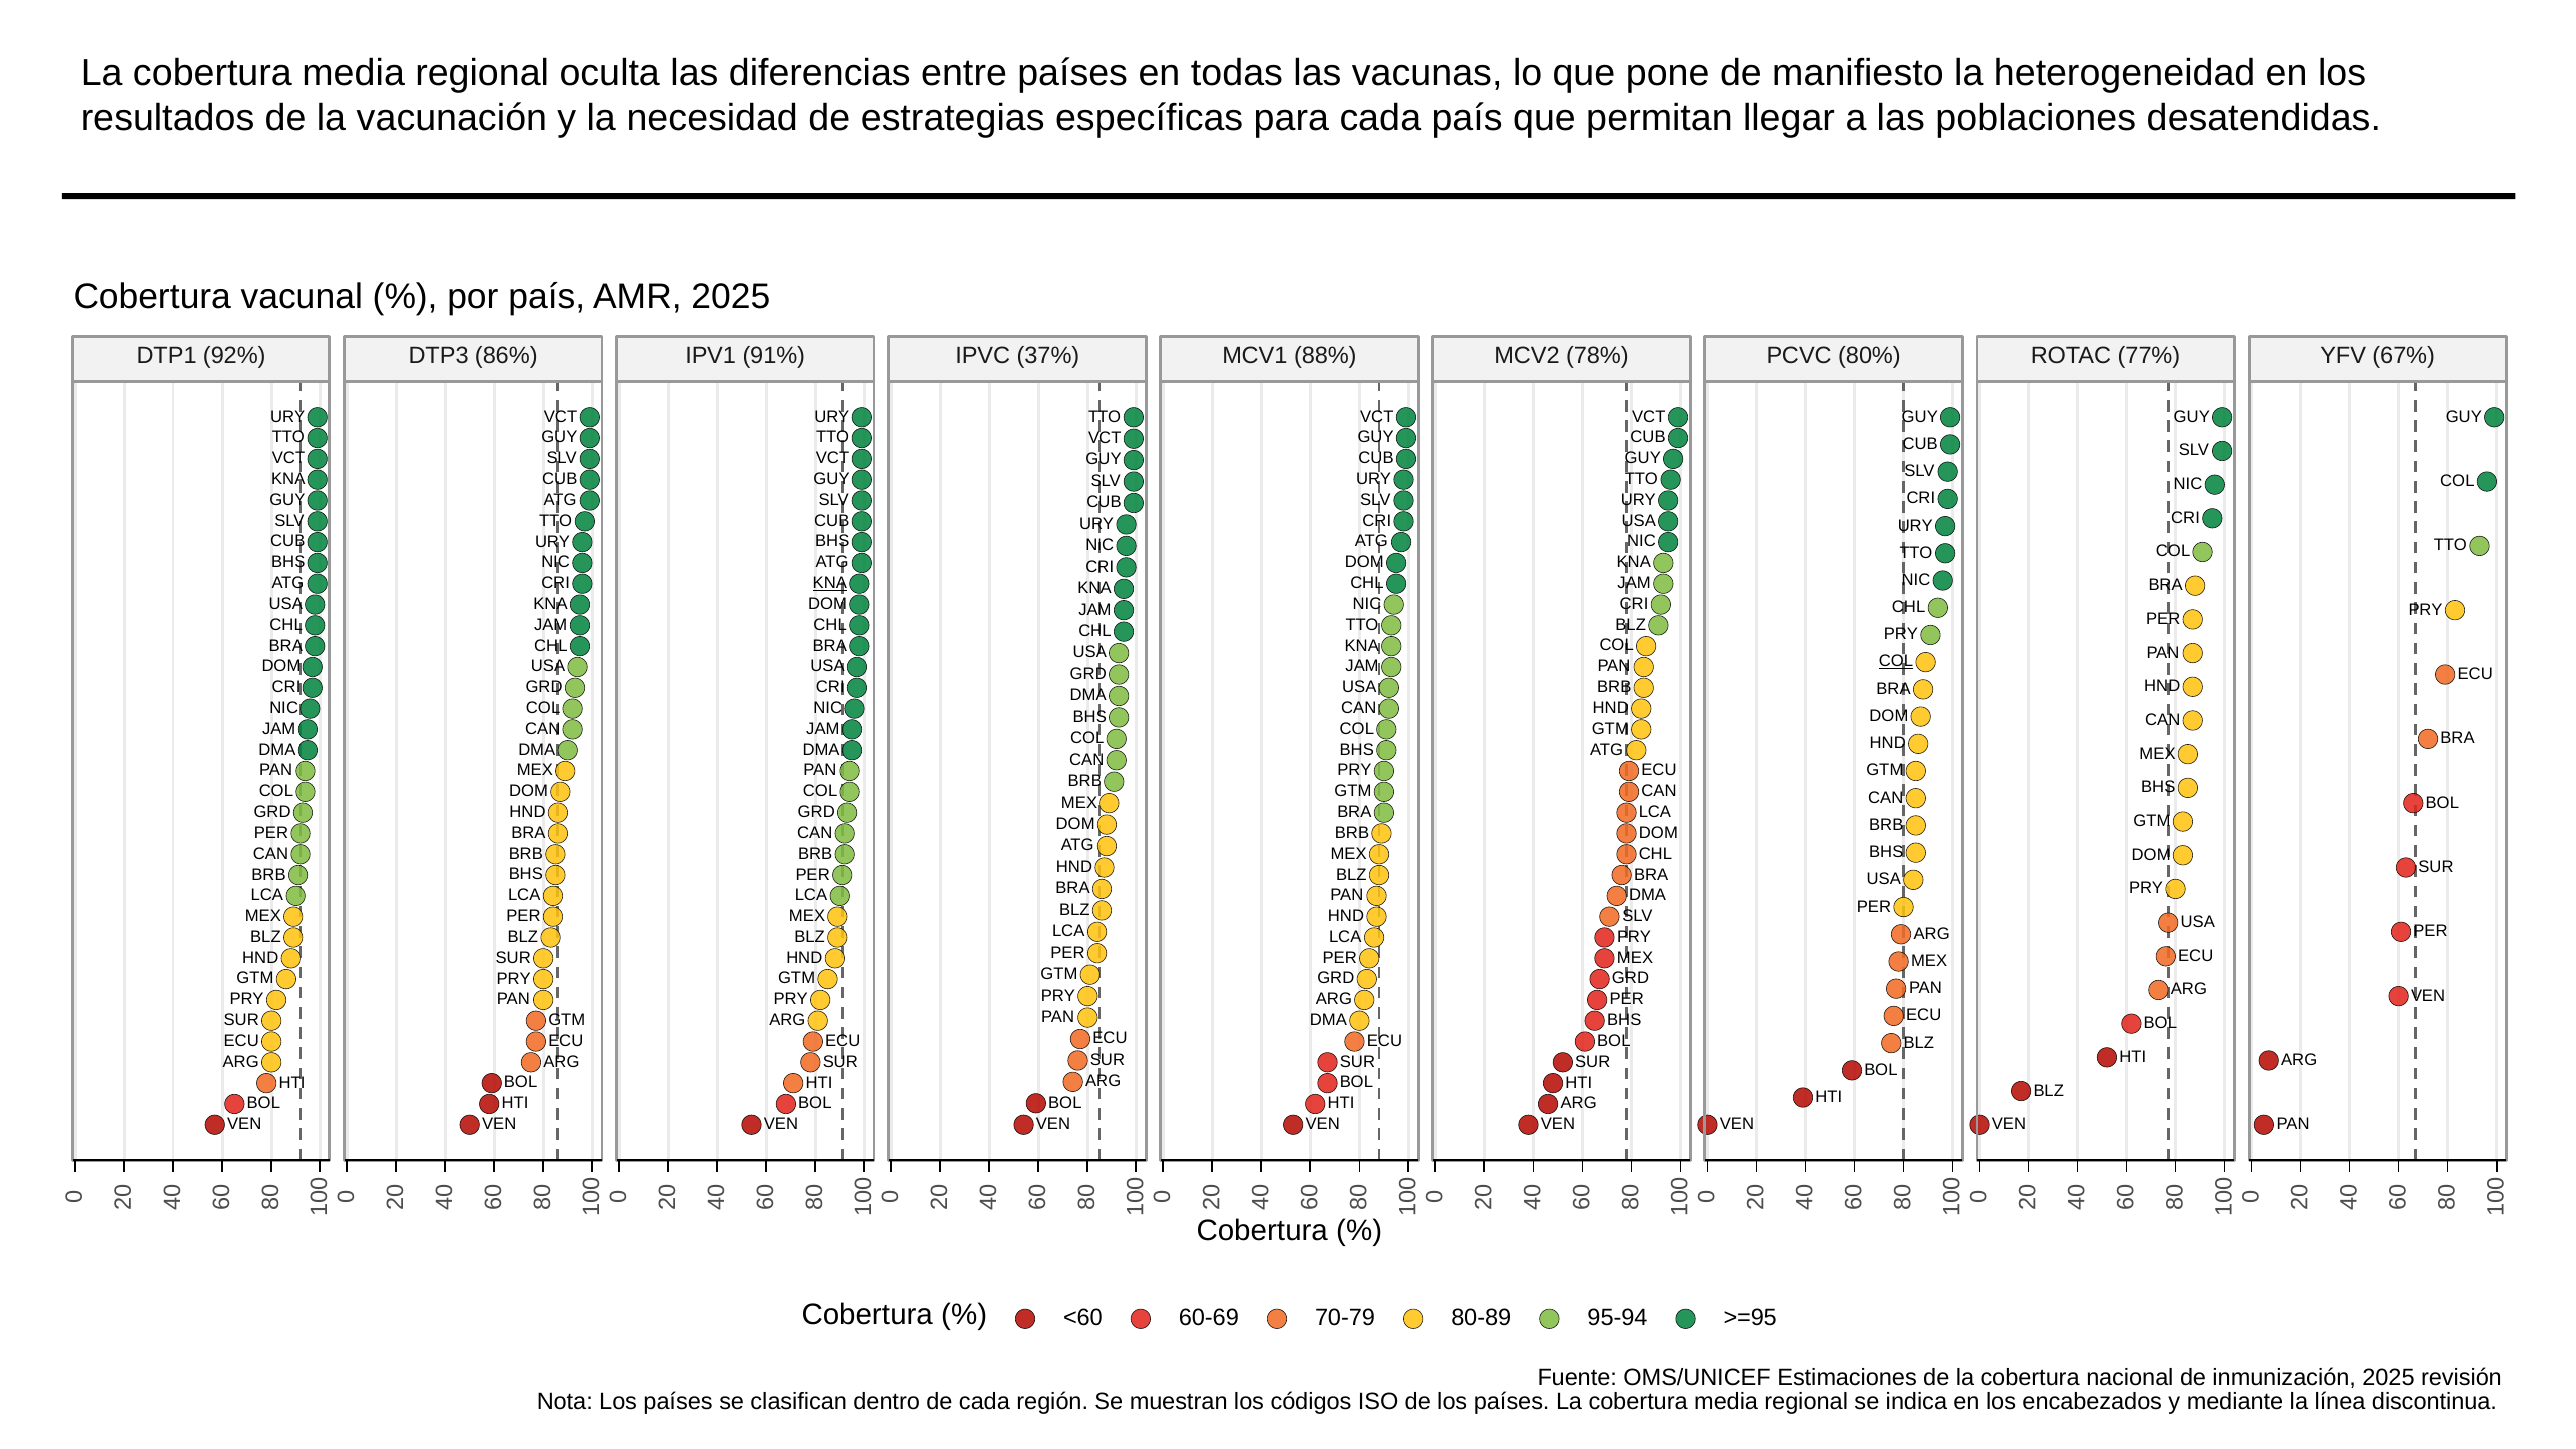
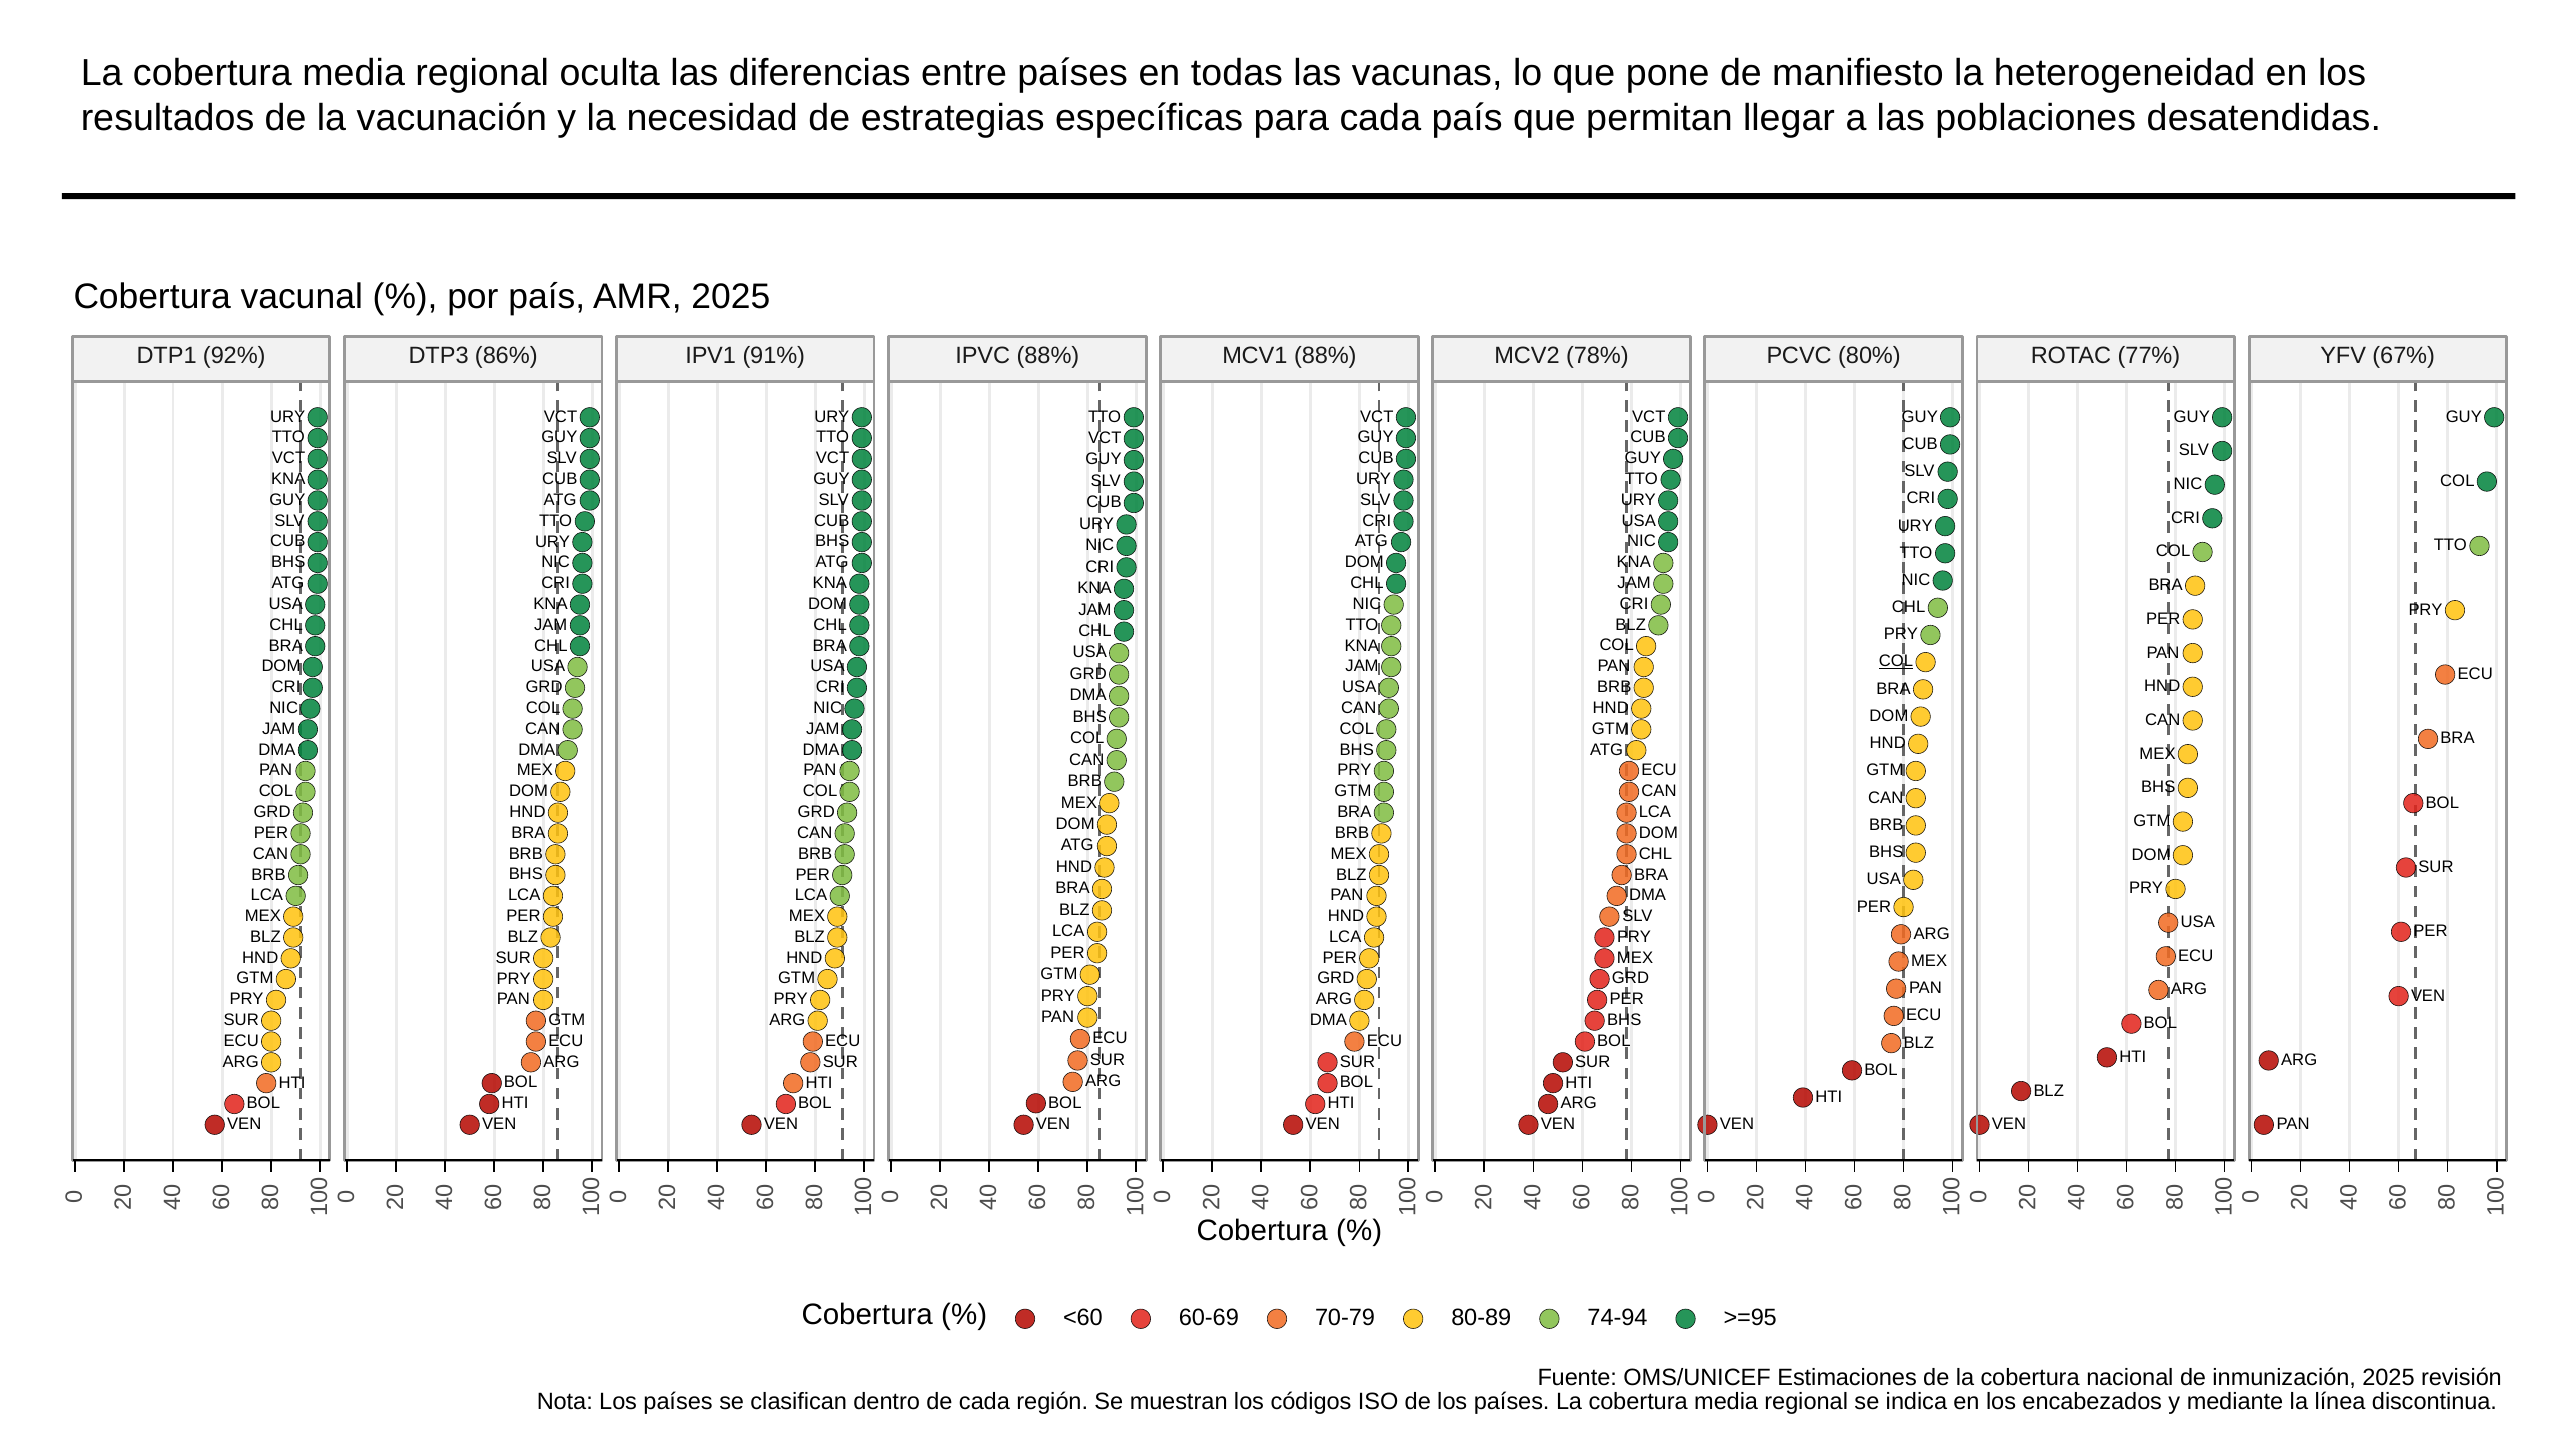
IPVC 37%: 37% -> 88%
KNA at (830, 583) underline: present -> none
95-94: 95-94 -> 74-94
